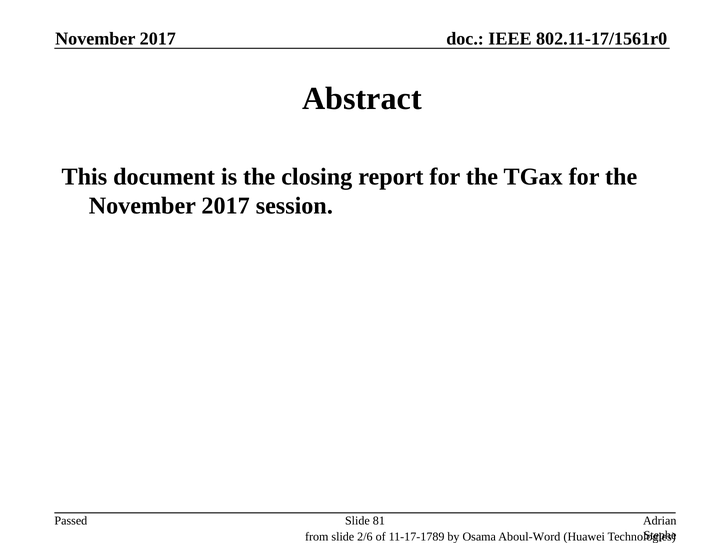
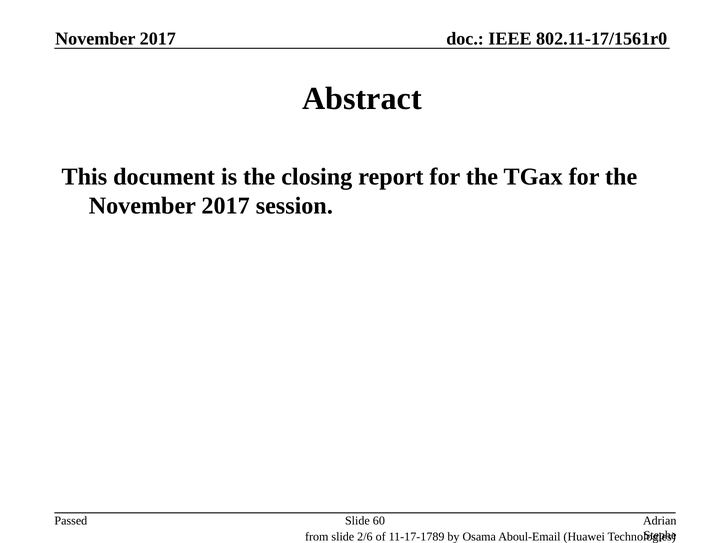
81: 81 -> 60
Aboul-Word: Aboul-Word -> Aboul-Email
